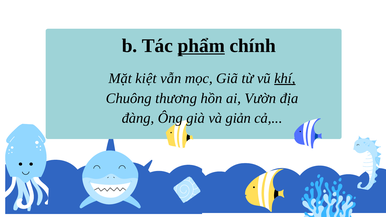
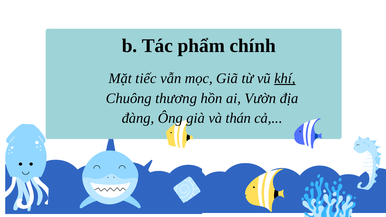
phẩm underline: present -> none
kiệt: kiệt -> tiếc
giản: giản -> thán
